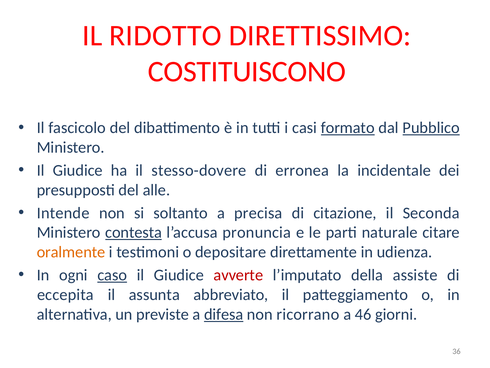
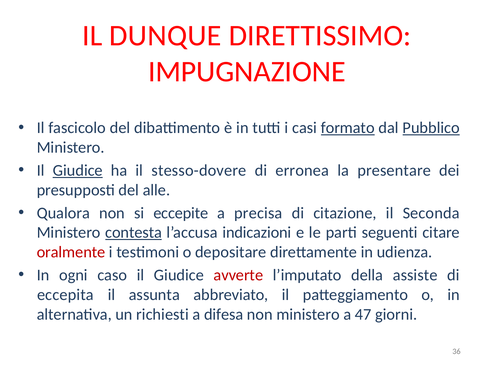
RIDOTTO: RIDOTTO -> DUNQUE
COSTITUISCONO: COSTITUISCONO -> IMPUGNAZIONE
Giudice at (78, 170) underline: none -> present
incidentale: incidentale -> presentare
Intende: Intende -> Qualora
soltanto: soltanto -> eccepite
pronuncia: pronuncia -> indicazioni
naturale: naturale -> seguenti
oralmente colour: orange -> red
caso underline: present -> none
previste: previste -> richiesti
difesa underline: present -> none
non ricorrano: ricorrano -> ministero
46: 46 -> 47
